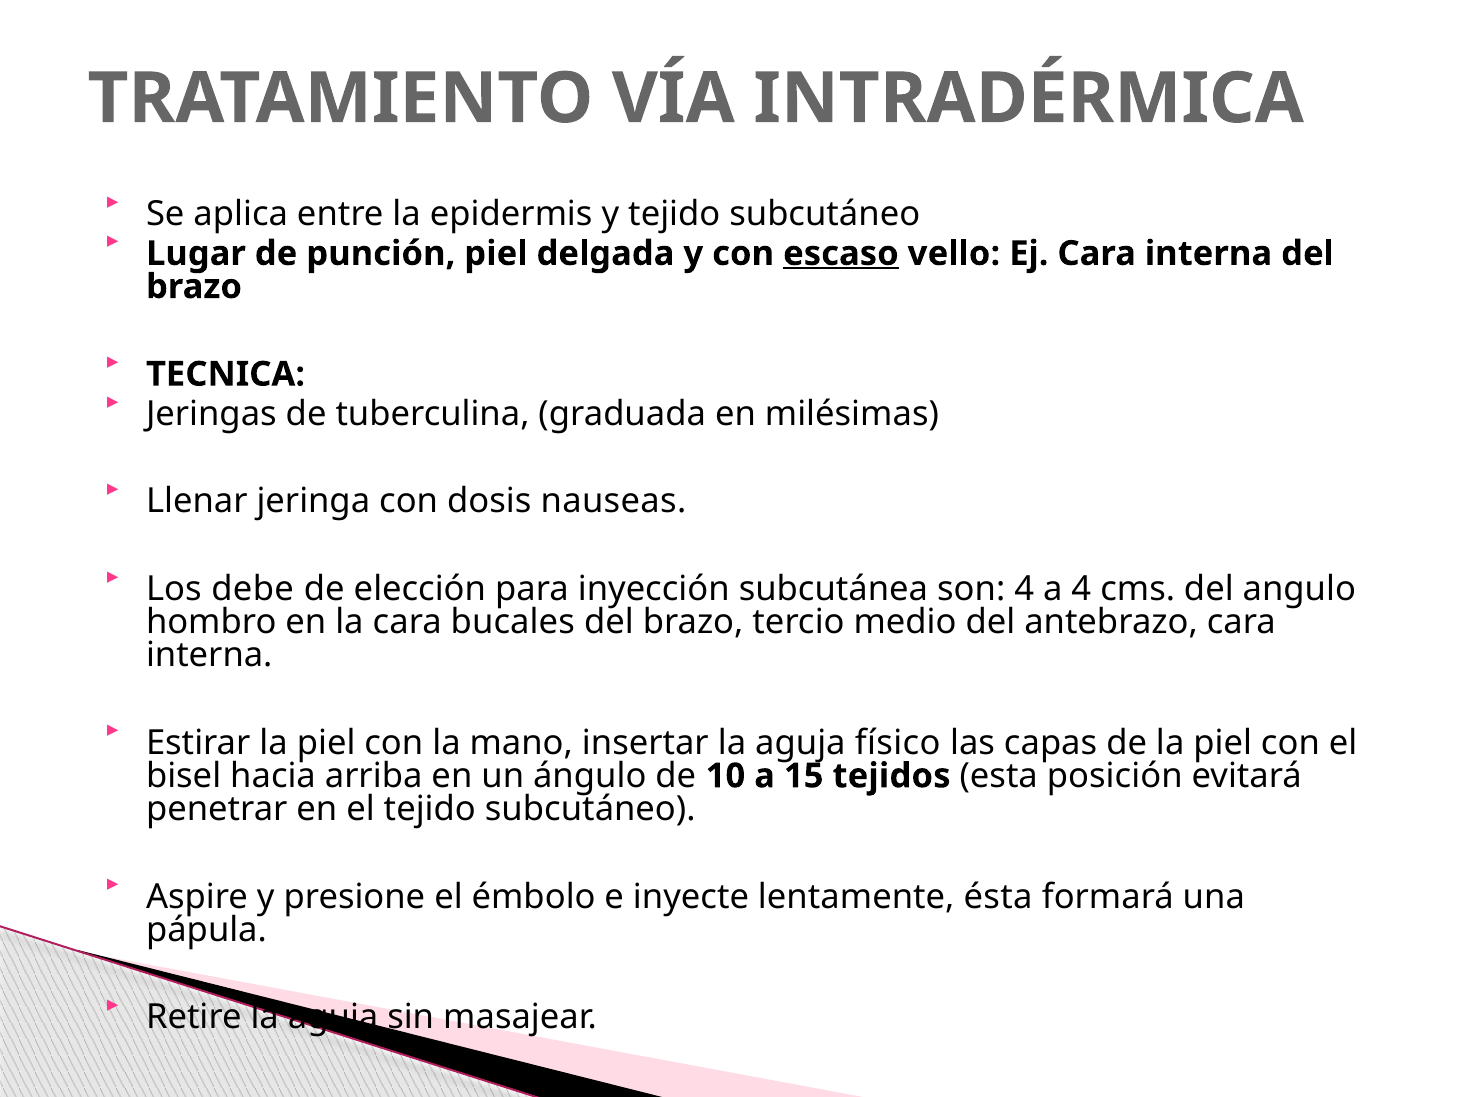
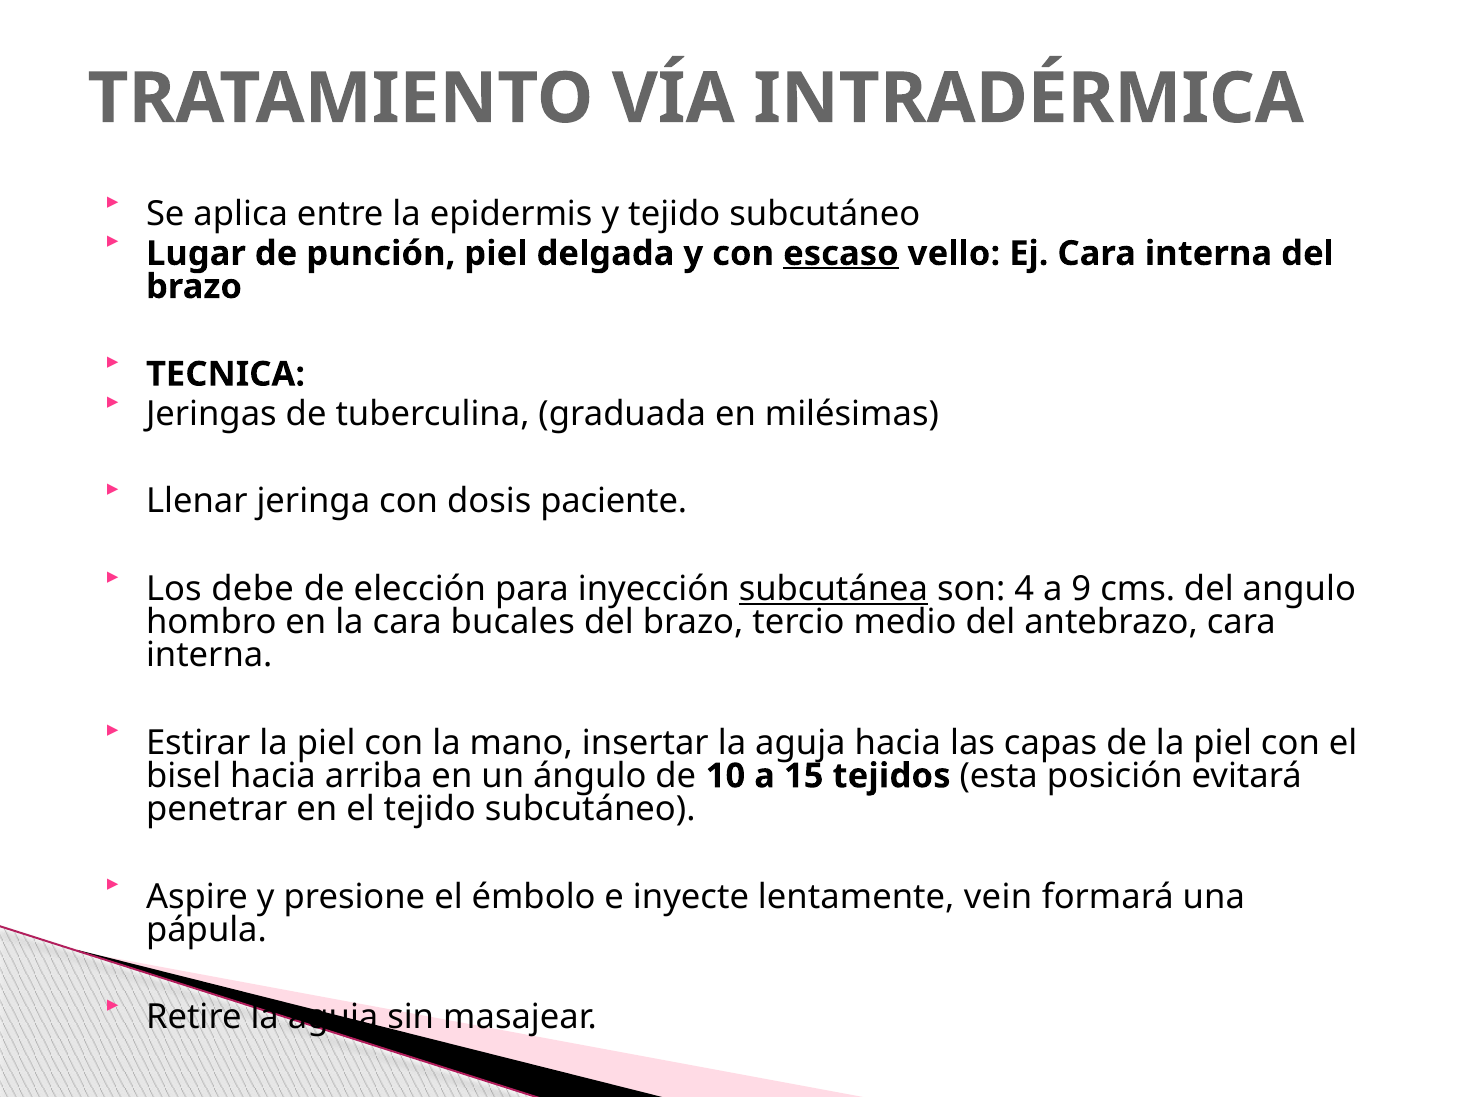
nauseas: nauseas -> paciente
subcutánea underline: none -> present
a 4: 4 -> 9
aguja físico: físico -> hacia
ésta: ésta -> vein
